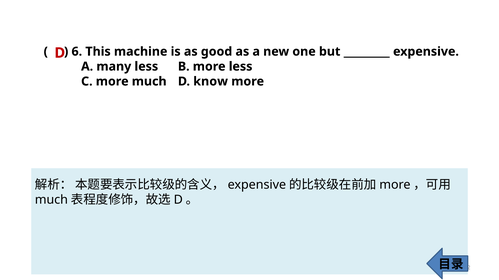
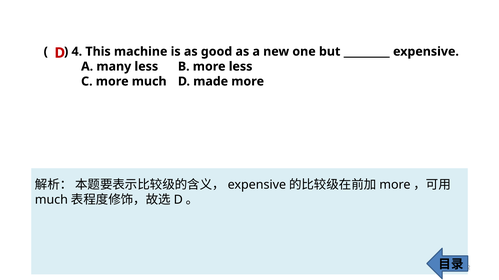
6: 6 -> 4
know: know -> made
